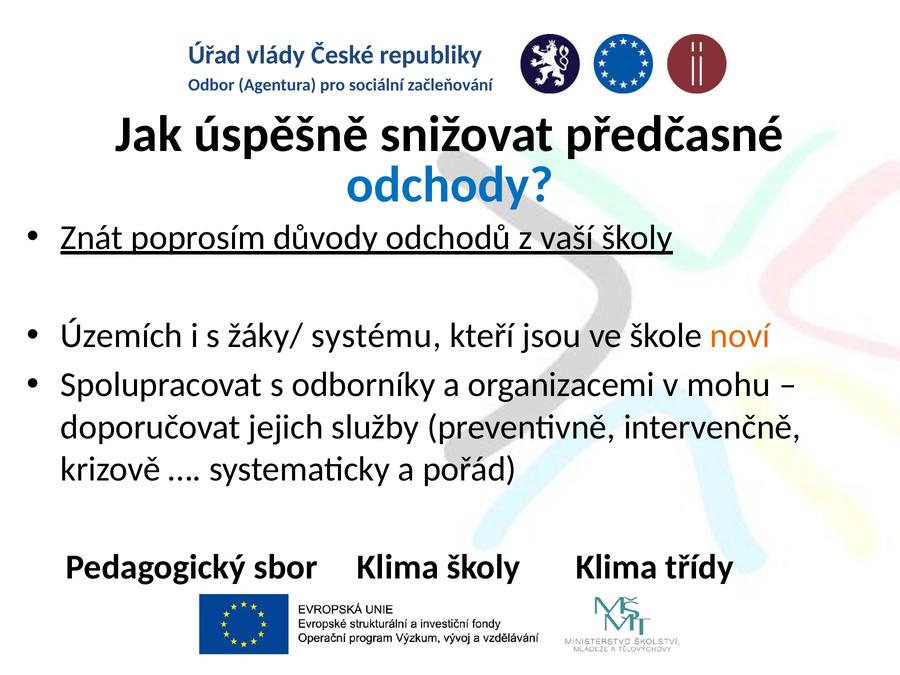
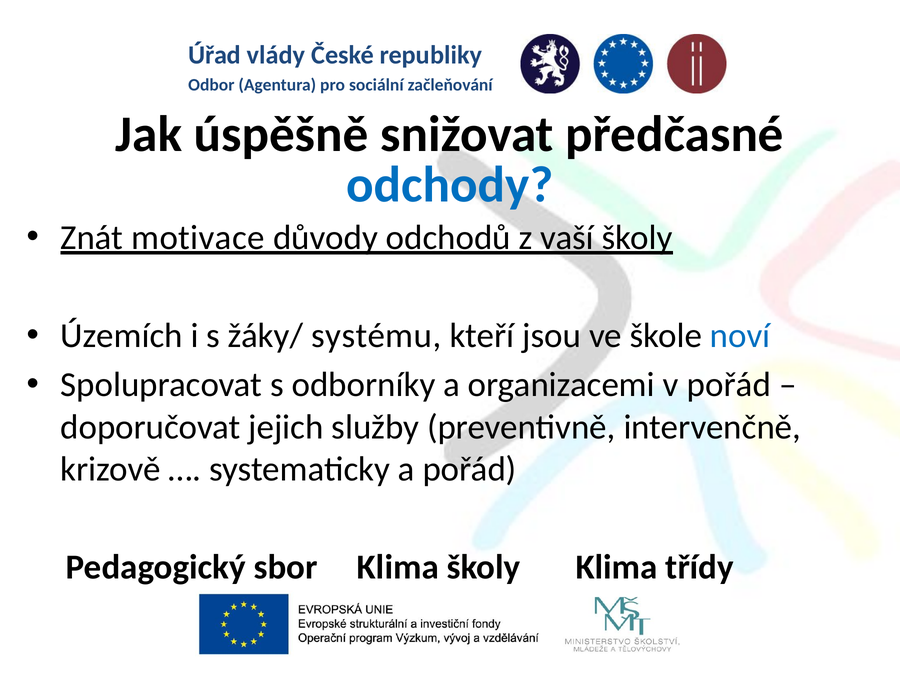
poprosím: poprosím -> motivace
noví colour: orange -> blue
v mohu: mohu -> pořád
